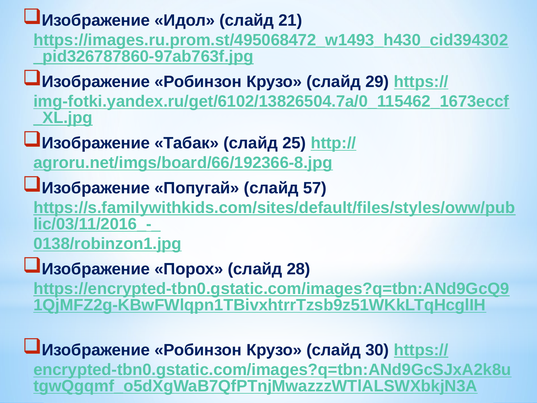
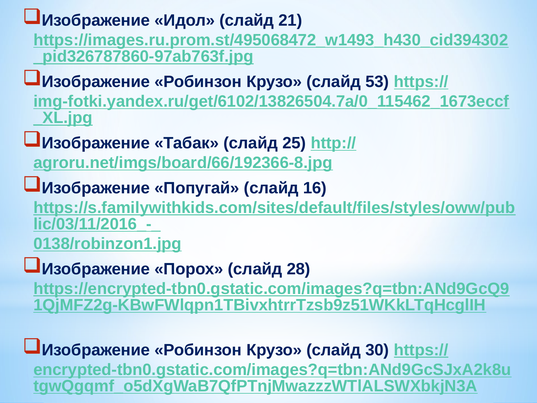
29: 29 -> 53
57: 57 -> 16
